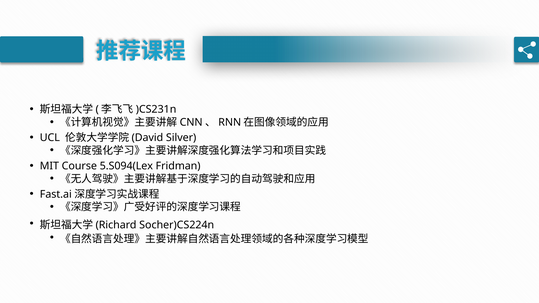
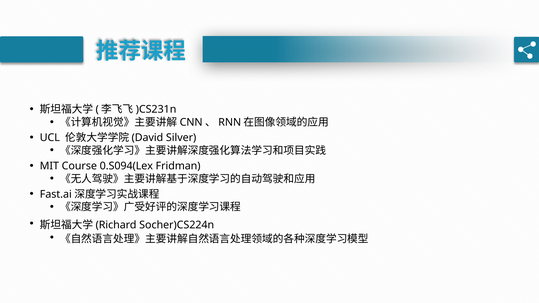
5.S094(Lex: 5.S094(Lex -> 0.S094(Lex
